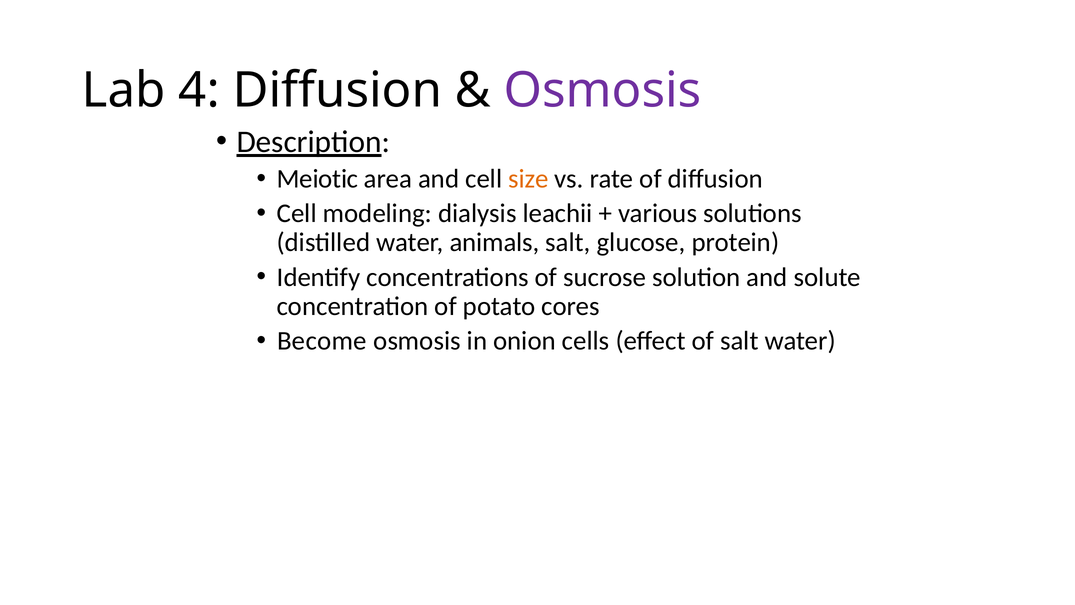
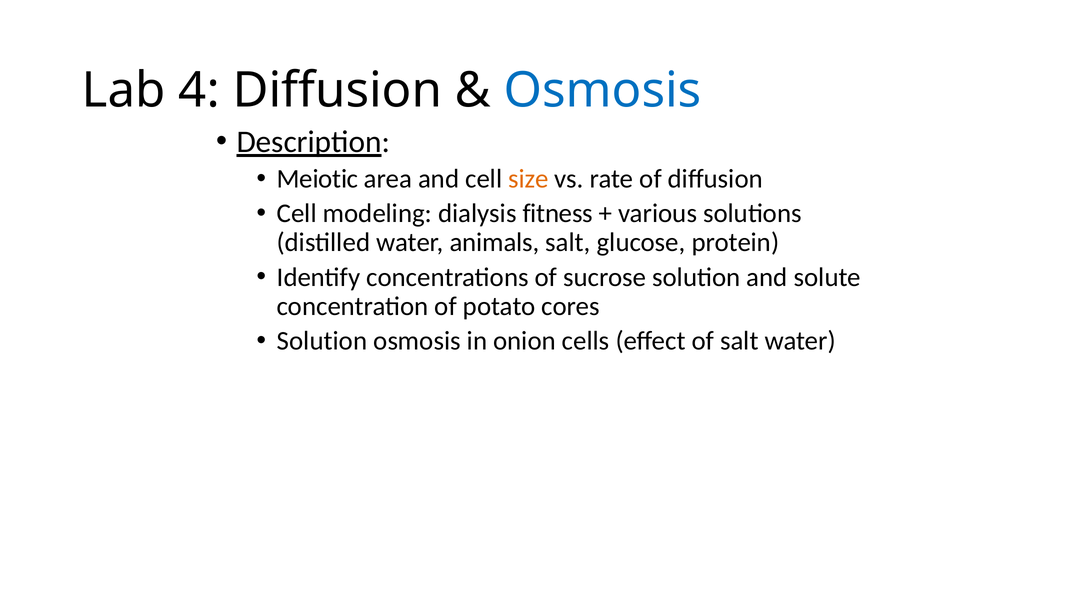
Osmosis at (603, 90) colour: purple -> blue
leachii: leachii -> fitness
Become at (322, 341): Become -> Solution
